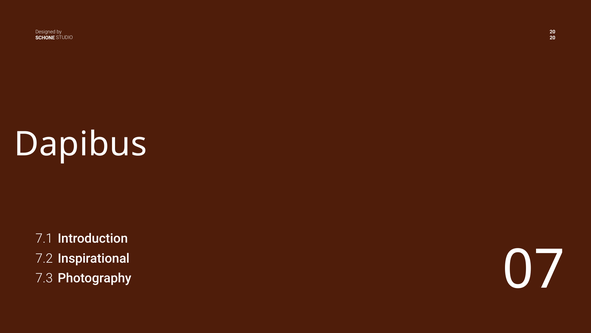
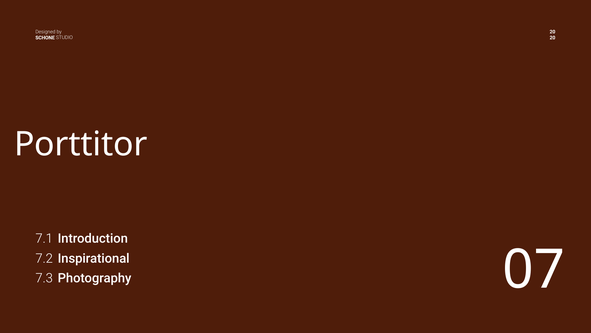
Dapibus: Dapibus -> Porttitor
